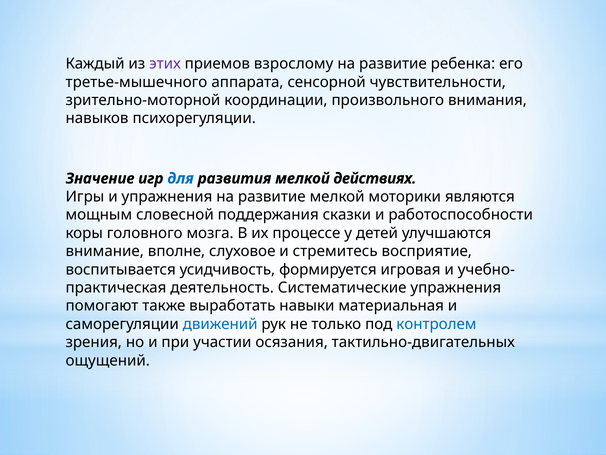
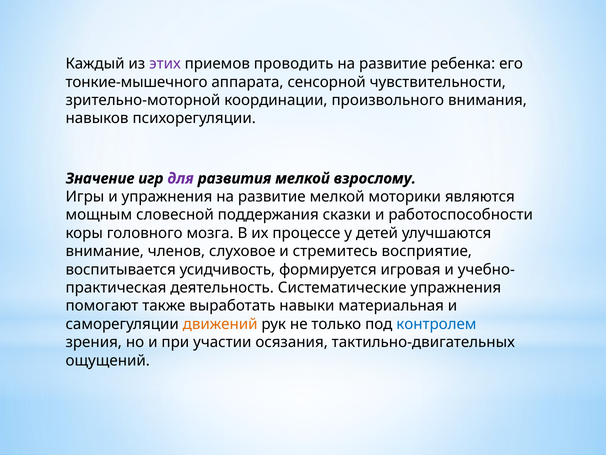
взрослому: взрослому -> проводить
третье-мышечного: третье-мышечного -> тонкие-мышечного
для colour: blue -> purple
действиях: действиях -> взрослому
вполне: вполне -> членов
движений colour: blue -> orange
